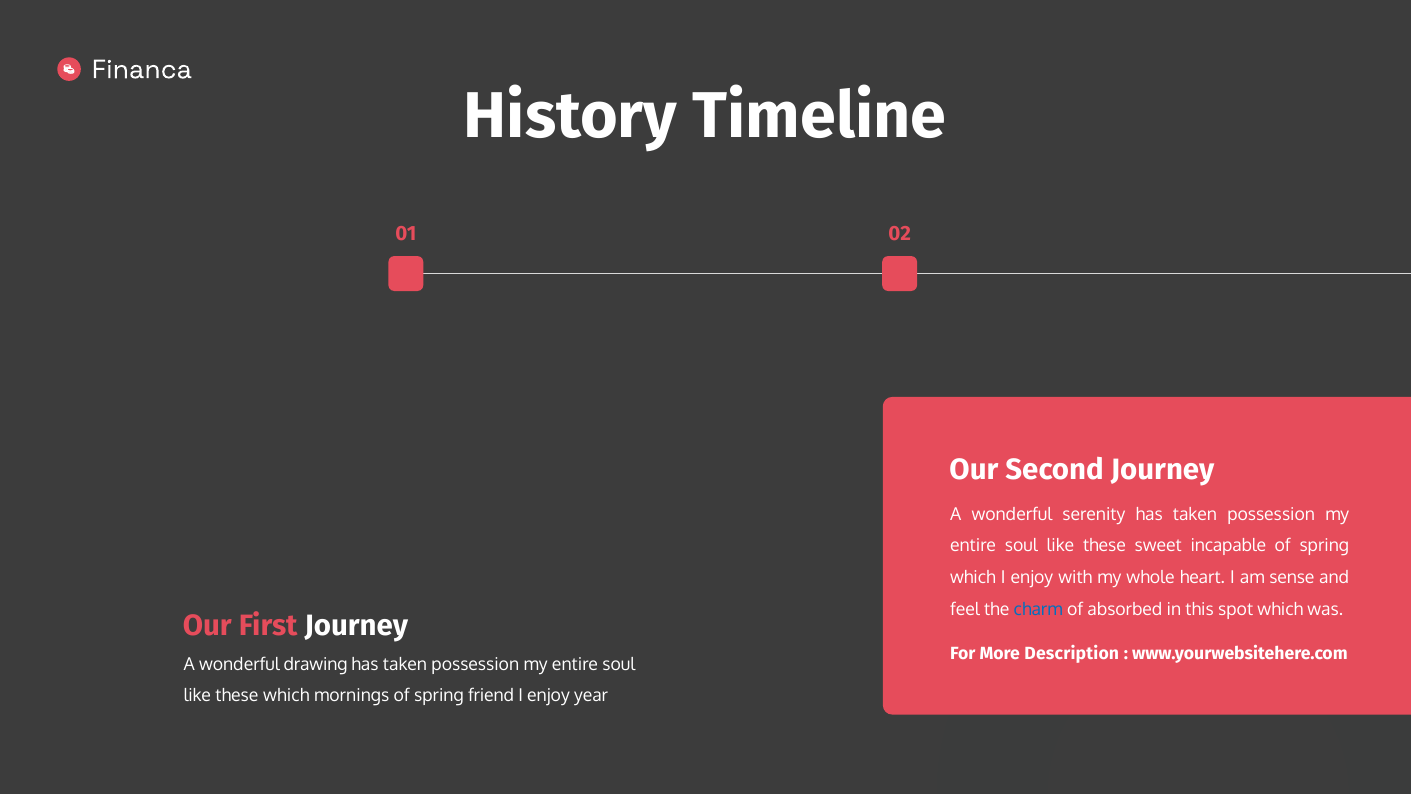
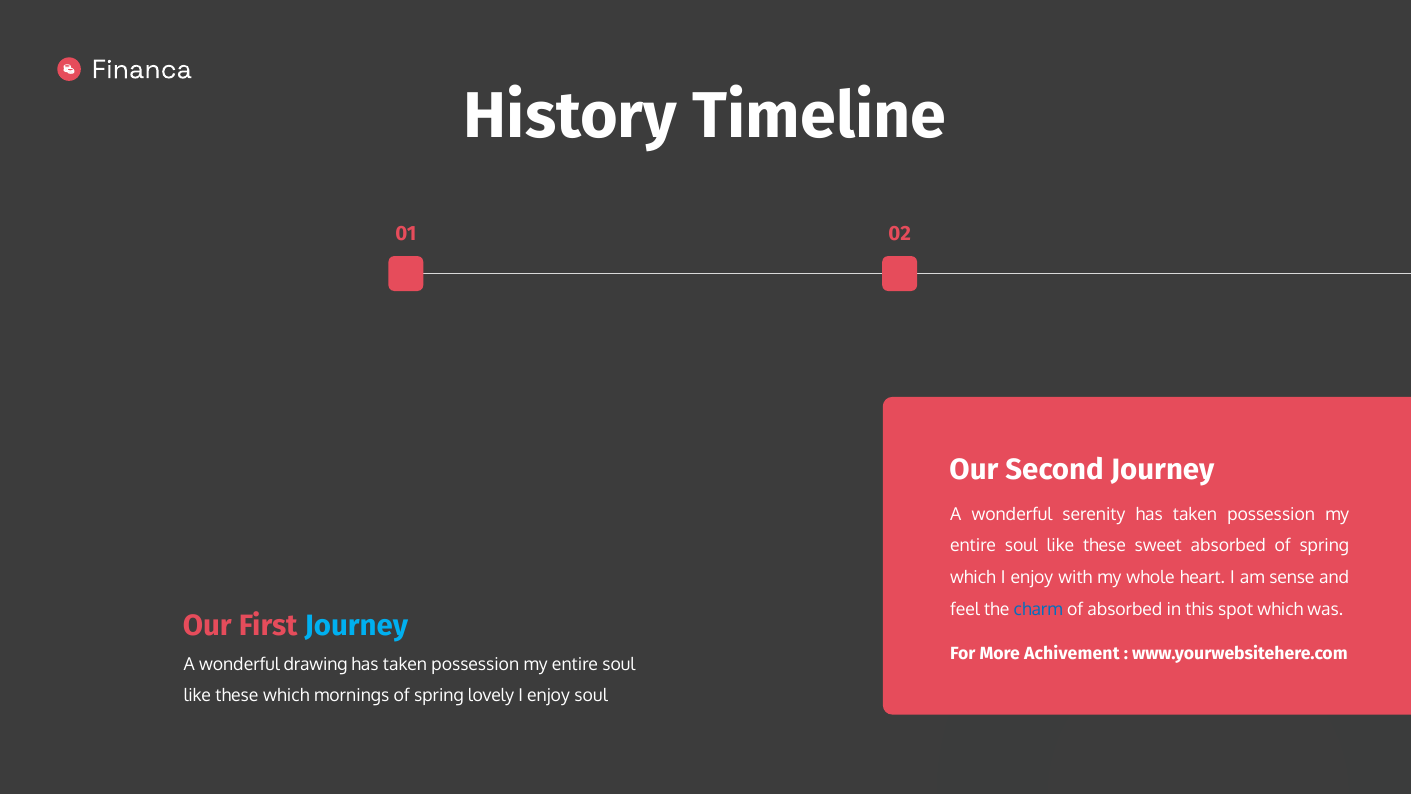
sweet incapable: incapable -> absorbed
Journey at (356, 625) colour: white -> light blue
Description: Description -> Achivement
friend: friend -> lovely
enjoy year: year -> soul
